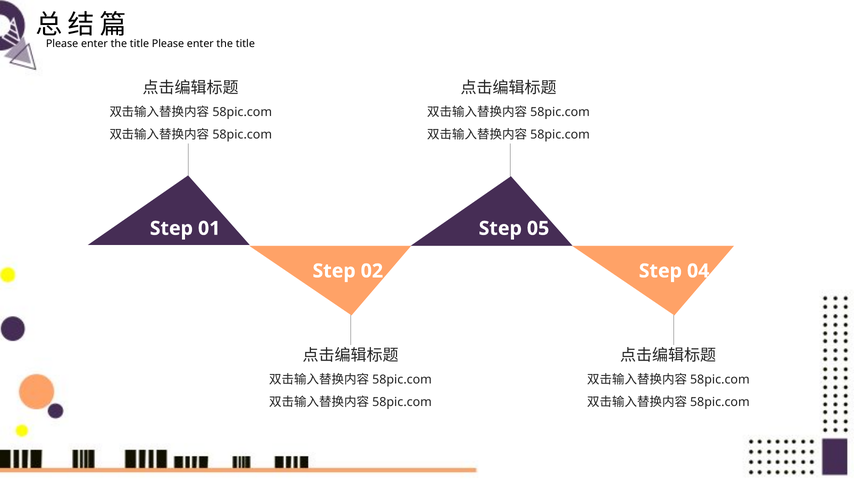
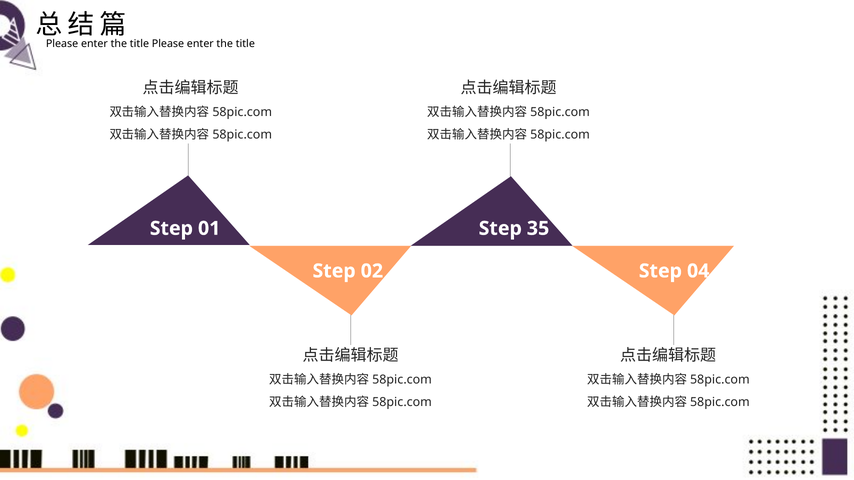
05: 05 -> 35
